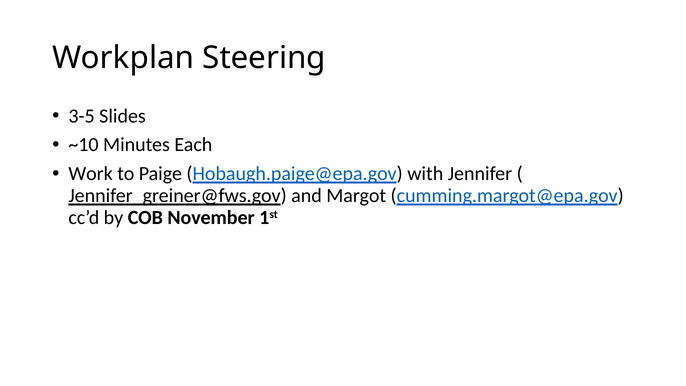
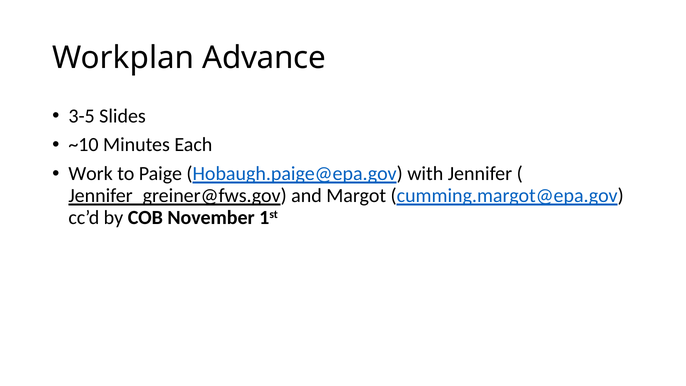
Steering: Steering -> Advance
